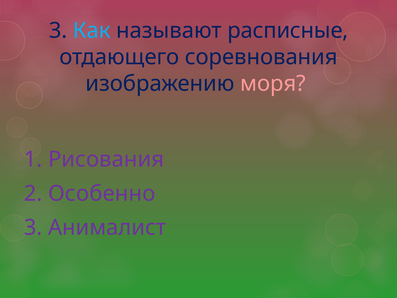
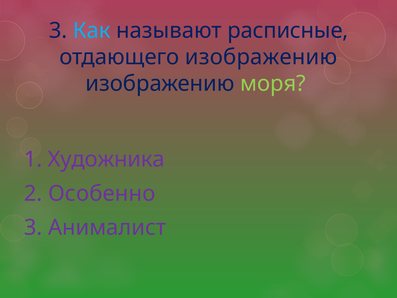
отдающего соревнования: соревнования -> изображению
моря colour: pink -> light green
Рисования: Рисования -> Художника
